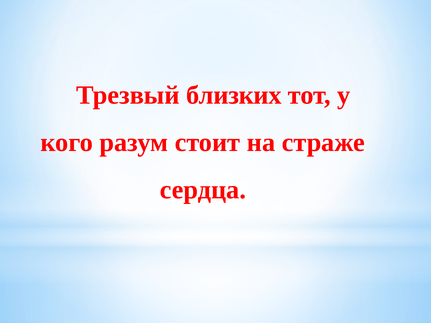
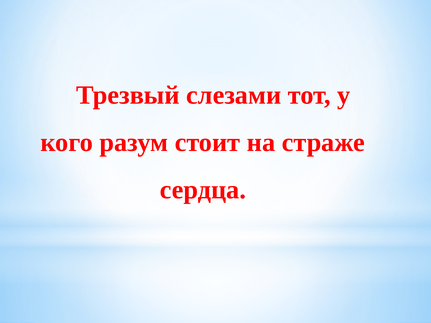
близких: близких -> слезами
